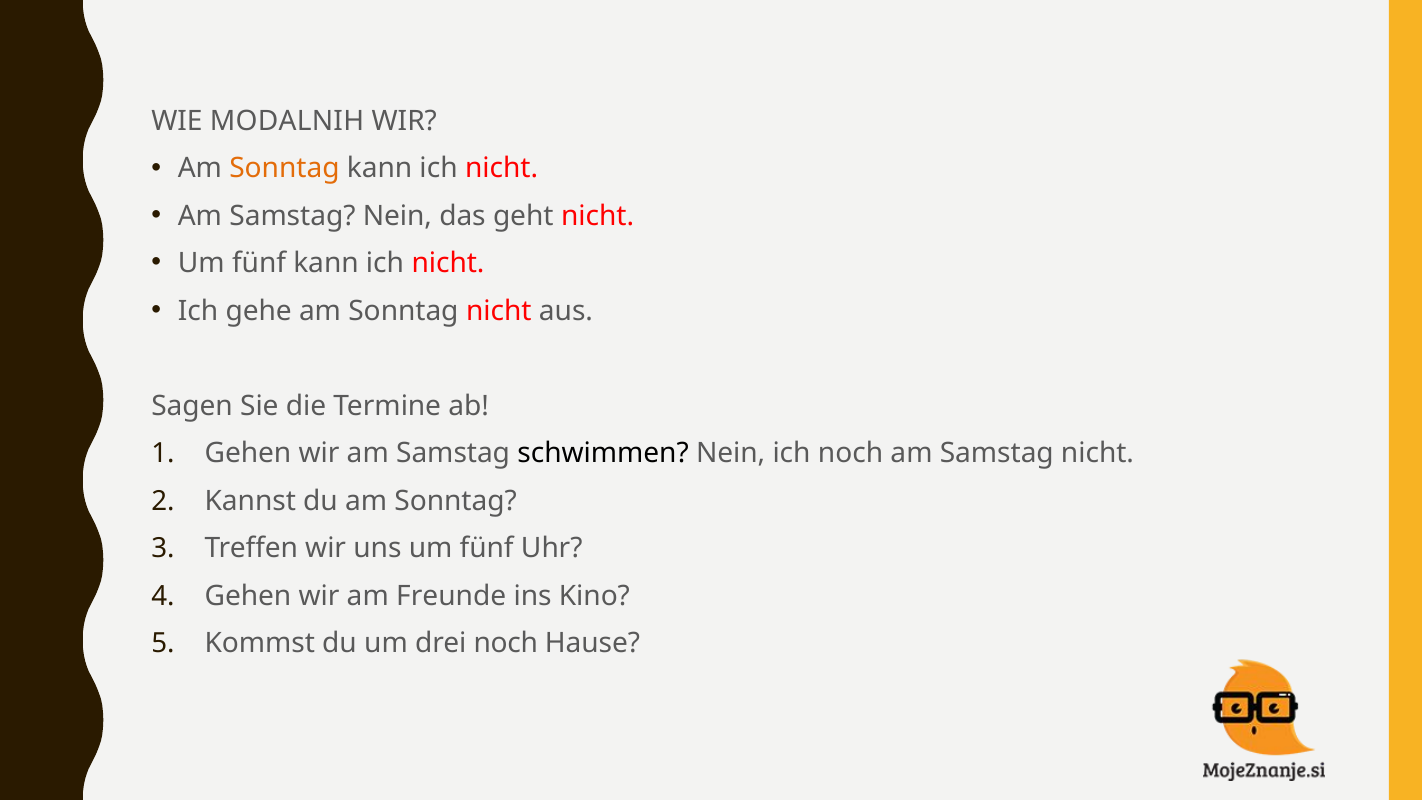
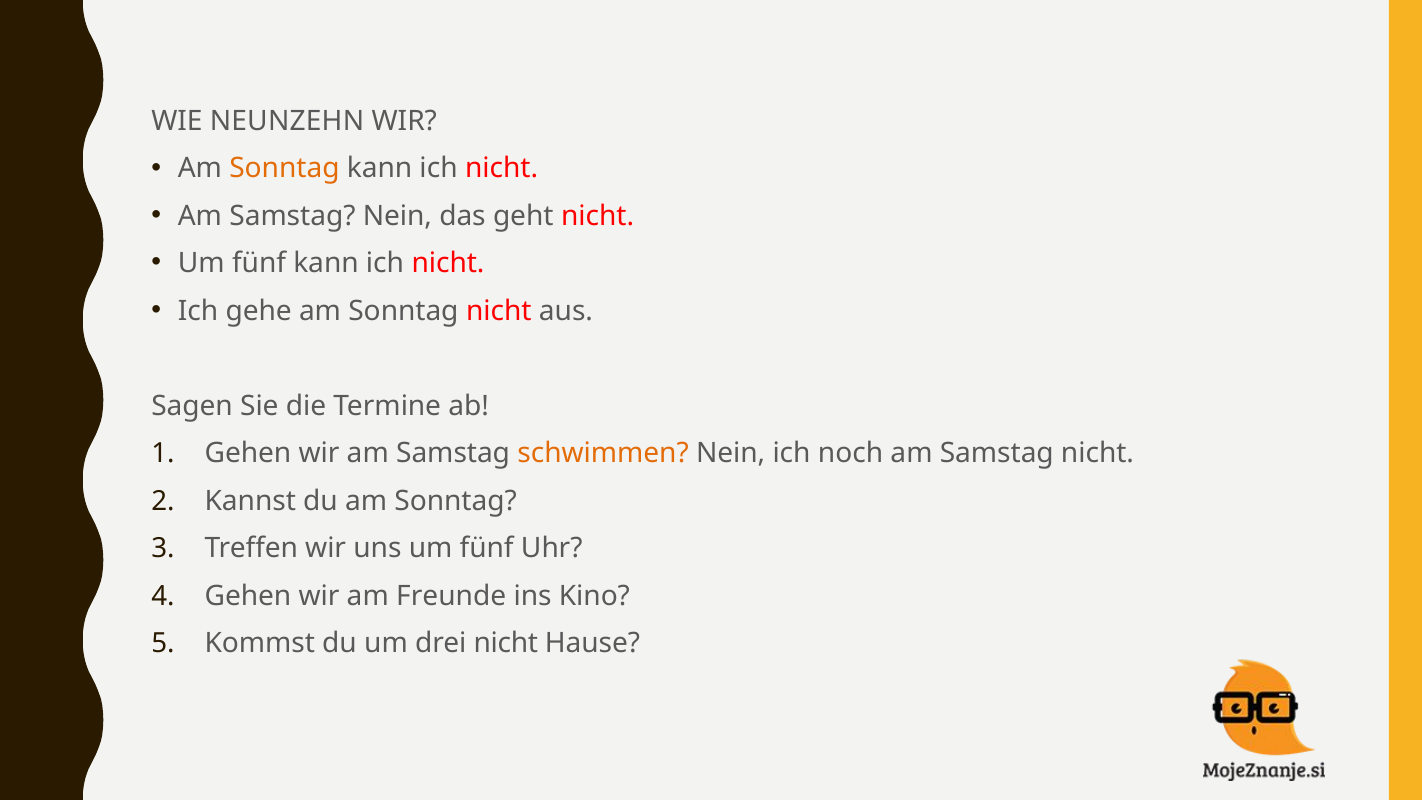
MODALNIH: MODALNIH -> NEUNZEHN
schwimmen colour: black -> orange
drei noch: noch -> nicht
